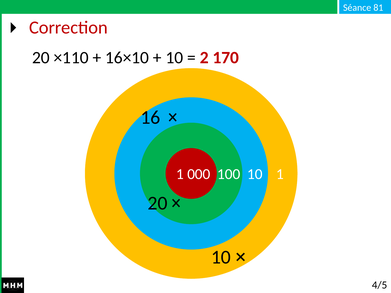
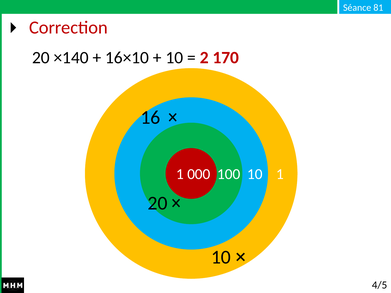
×110: ×110 -> ×140
